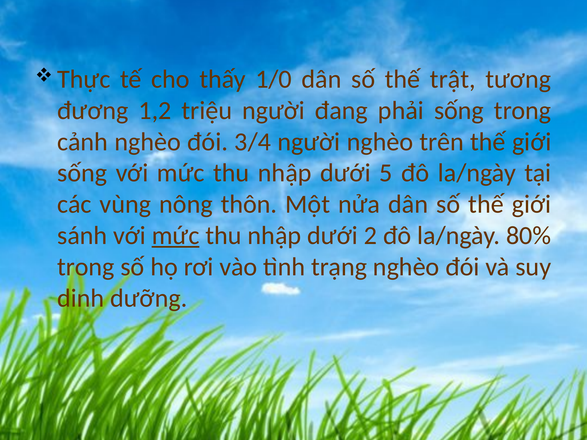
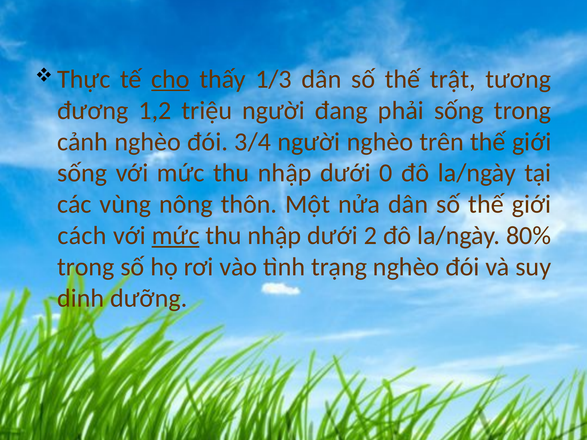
cho underline: none -> present
1/0: 1/0 -> 1/3
5: 5 -> 0
sánh: sánh -> cách
